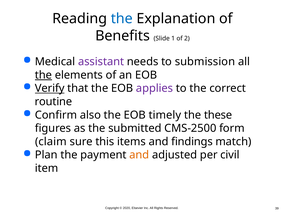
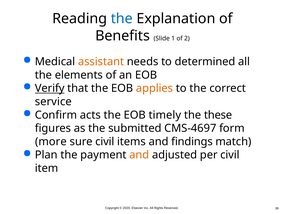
assistant colour: purple -> orange
submission: submission -> determined
the at (43, 75) underline: present -> none
applies colour: purple -> orange
routine: routine -> service
also: also -> acts
CMS-2500: CMS-2500 -> CMS-4697
claim: claim -> more
sure this: this -> civil
